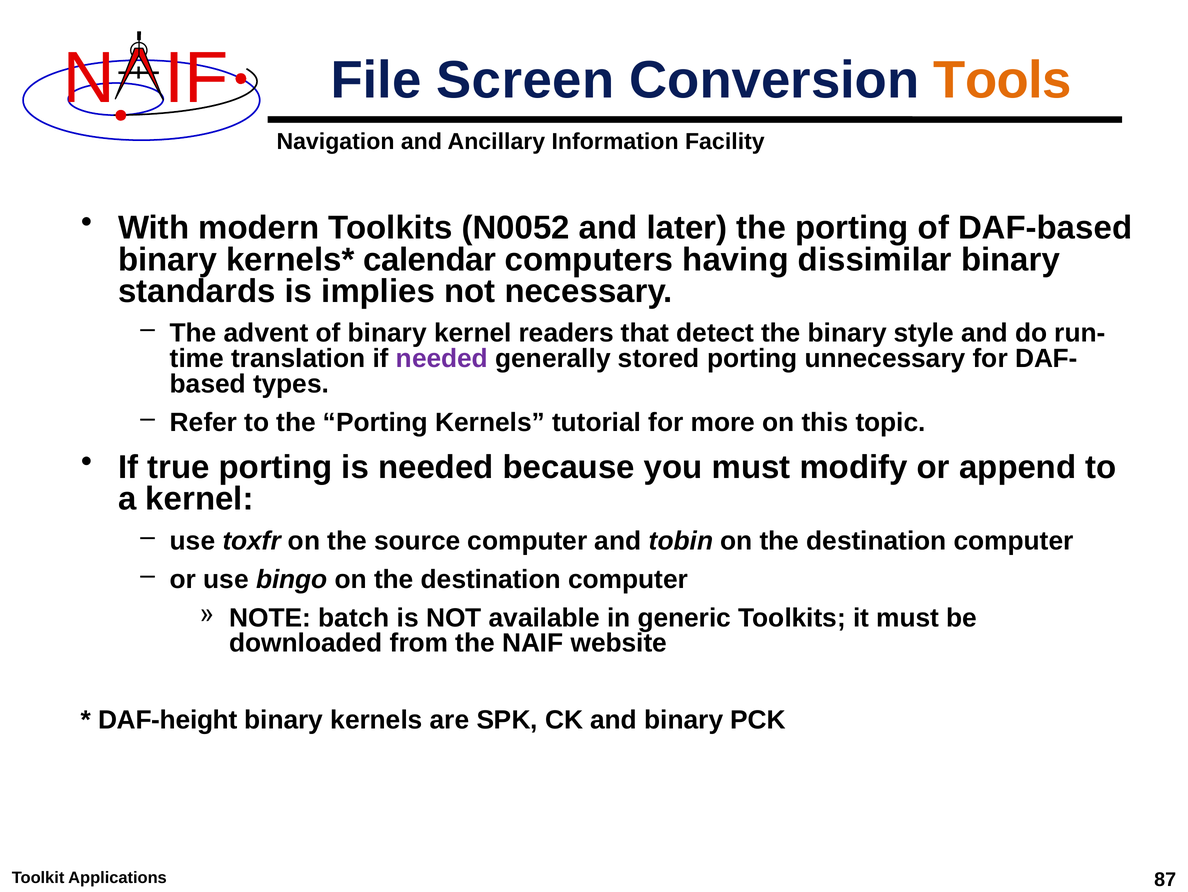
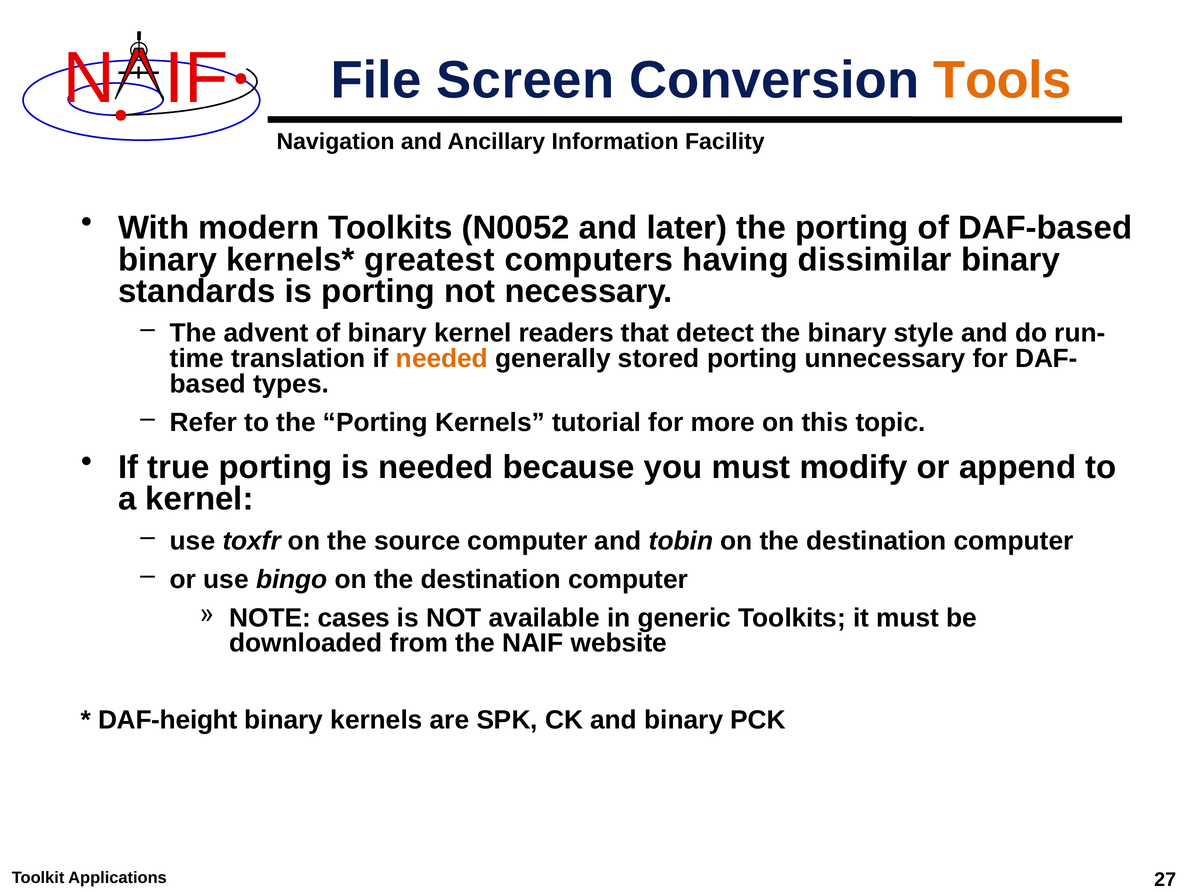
calendar: calendar -> greatest
is implies: implies -> porting
needed at (442, 358) colour: purple -> orange
batch: batch -> cases
87: 87 -> 27
